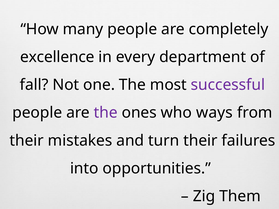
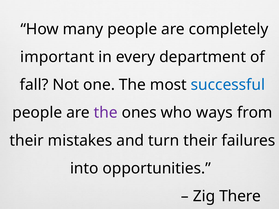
excellence: excellence -> important
successful colour: purple -> blue
Them: Them -> There
